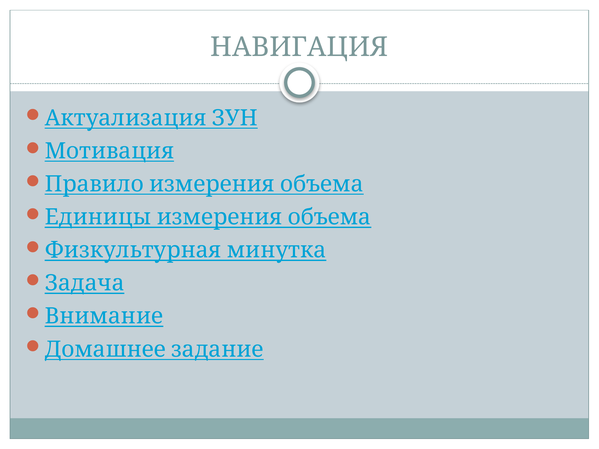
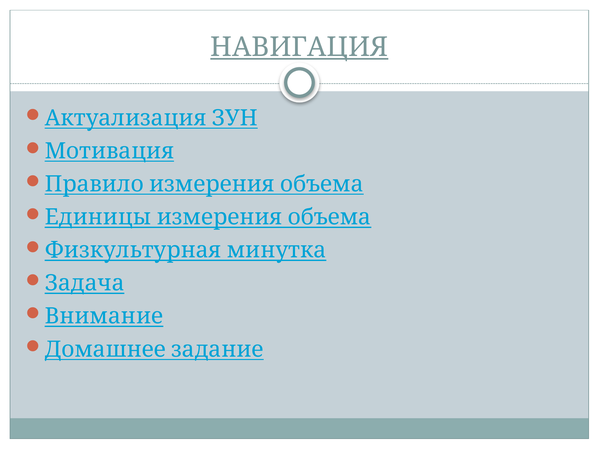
НАВИГАЦИЯ underline: none -> present
